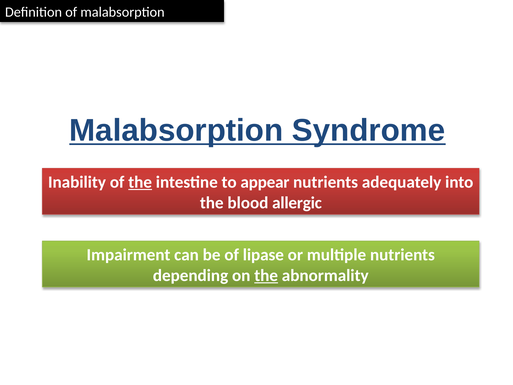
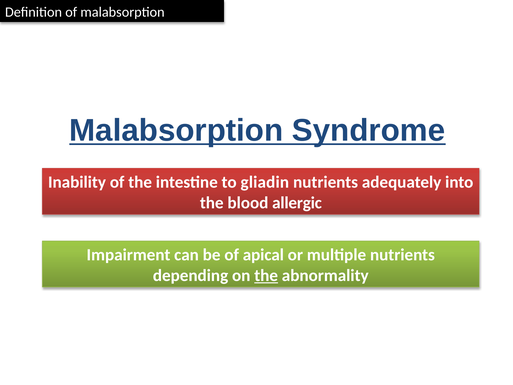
the at (140, 182) underline: present -> none
appear: appear -> gliadin
lipase: lipase -> apical
